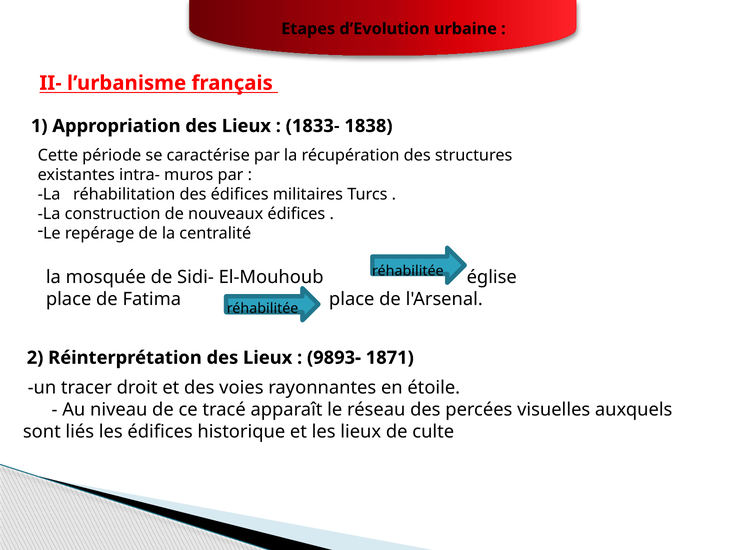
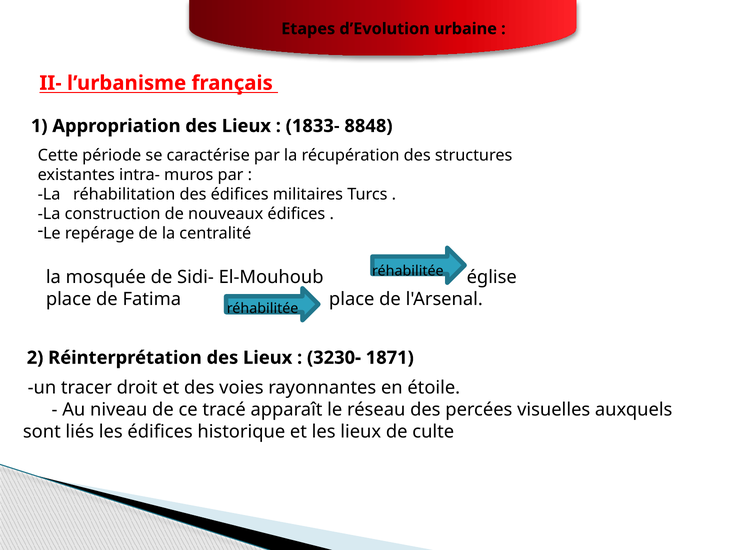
1838: 1838 -> 8848
9893-: 9893- -> 3230-
